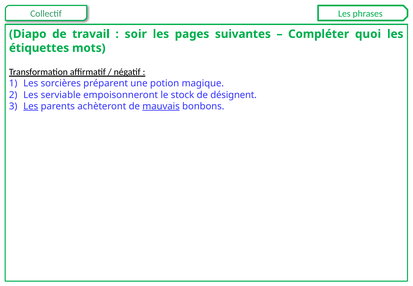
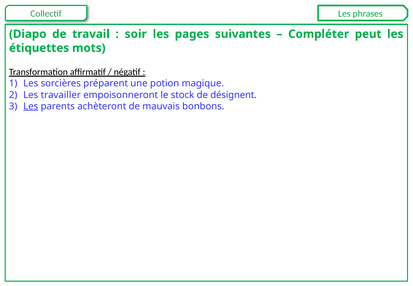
quoi: quoi -> peut
serviable: serviable -> travailler
mauvais underline: present -> none
